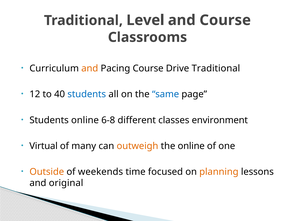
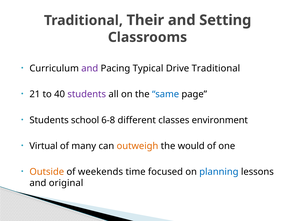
Level: Level -> Their
and Course: Course -> Setting
and at (90, 68) colour: orange -> purple
Pacing Course: Course -> Typical
12: 12 -> 21
students at (87, 94) colour: blue -> purple
Students online: online -> school
the online: online -> would
planning colour: orange -> blue
